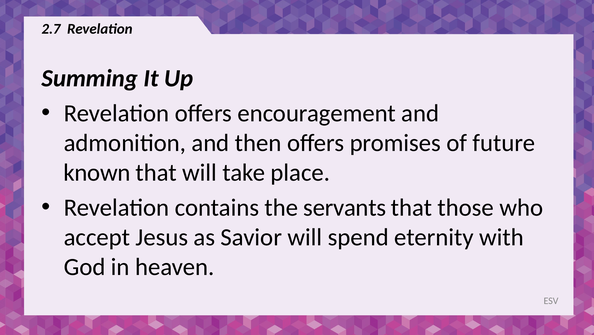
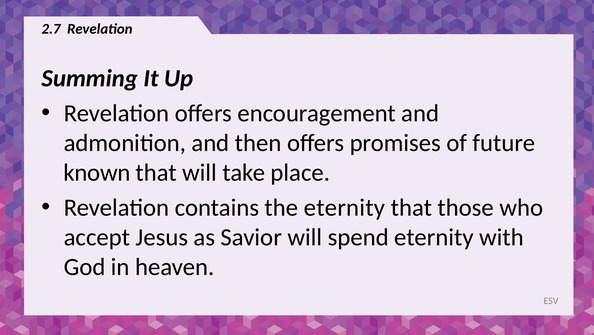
the servants: servants -> eternity
